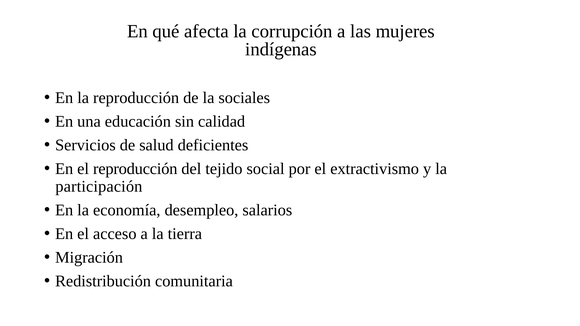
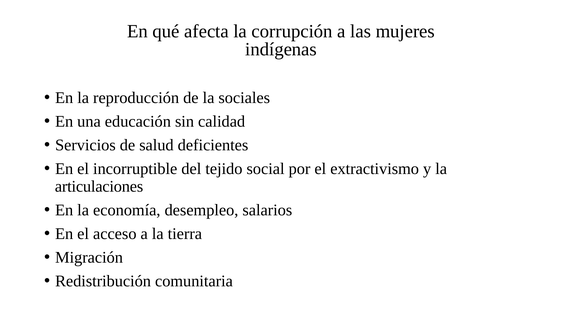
el reproducción: reproducción -> incorruptible
participación: participación -> articulaciones
